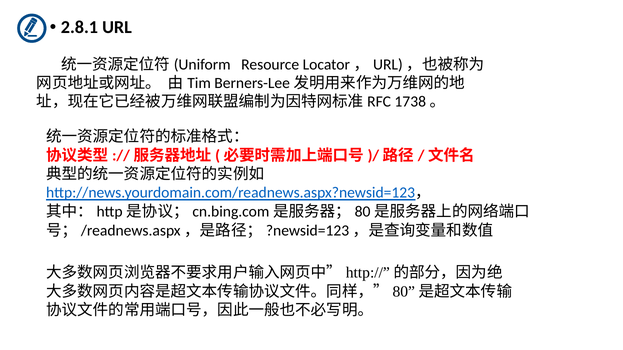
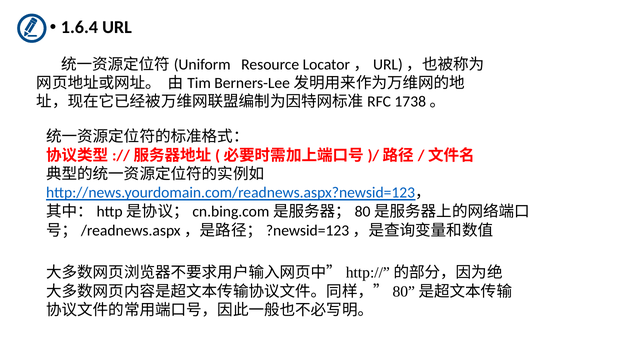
2.8.1: 2.8.1 -> 1.6.4
